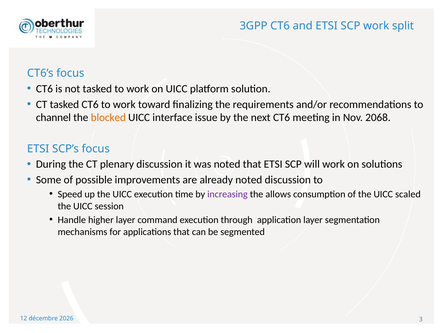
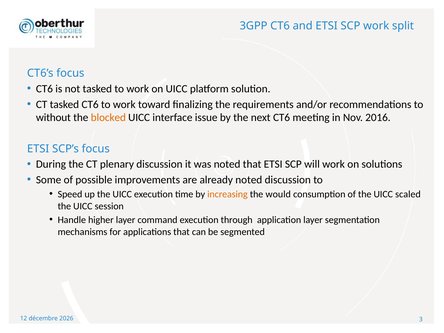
channel: channel -> without
2068: 2068 -> 2016
increasing colour: purple -> orange
allows: allows -> would
